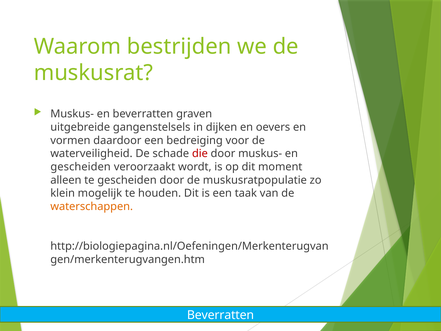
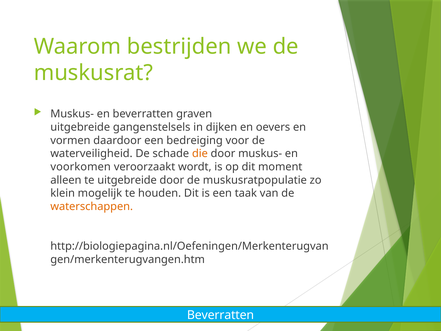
die colour: red -> orange
gescheiden at (81, 167): gescheiden -> voorkomen
te gescheiden: gescheiden -> uitgebreide
